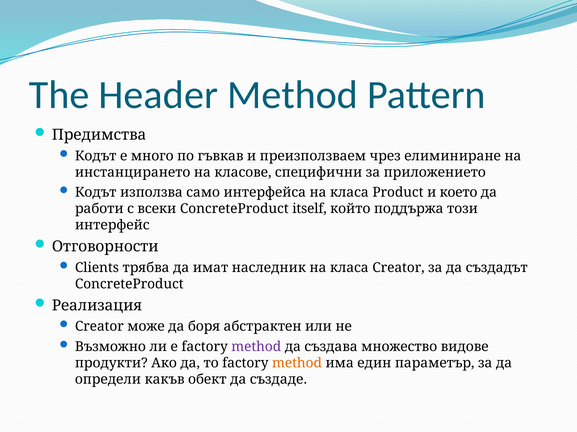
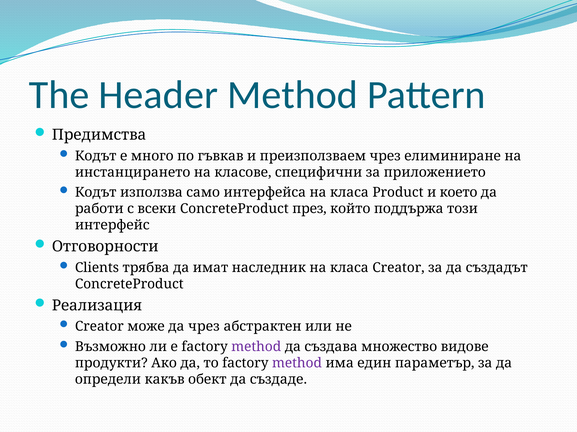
itself: itself -> през
да боря: боря -> чрез
method at (297, 364) colour: orange -> purple
